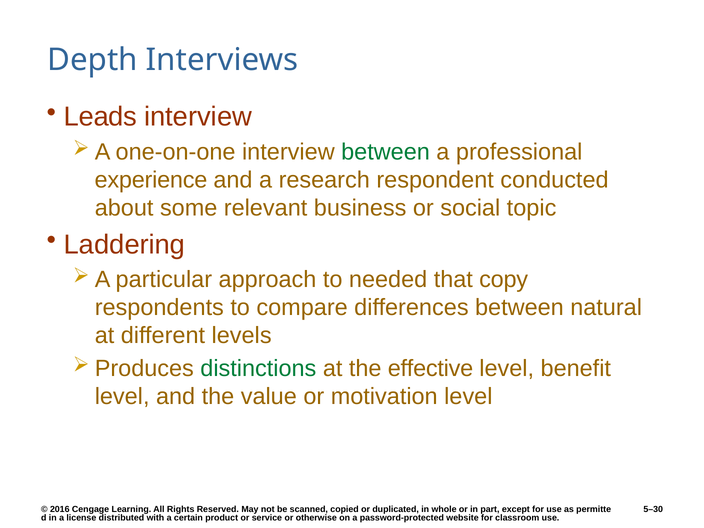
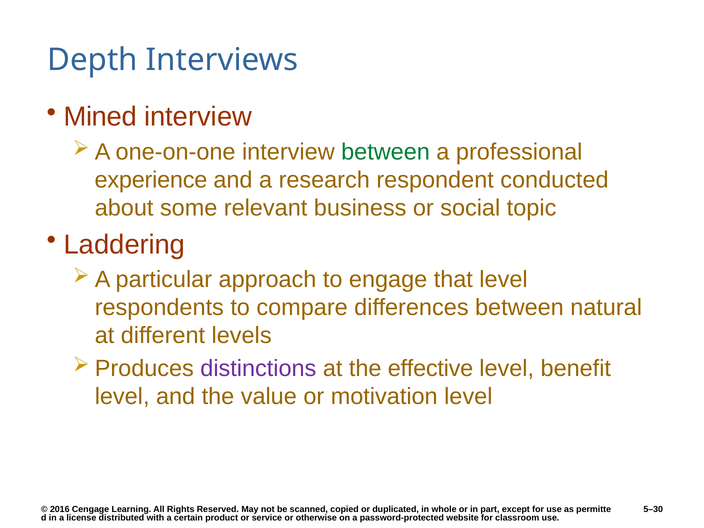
Leads: Leads -> Mined
needed: needed -> engage
that copy: copy -> level
distinctions colour: green -> purple
